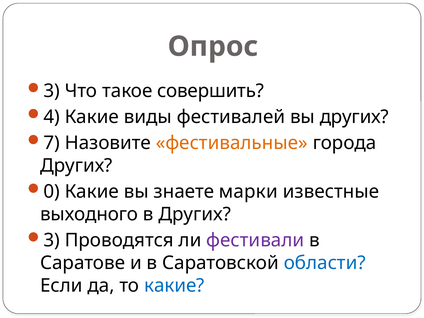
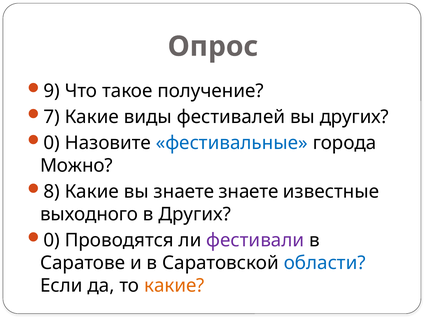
3 at (52, 91): 3 -> 9
совершить: совершить -> получение
4: 4 -> 7
7 at (52, 143): 7 -> 0
фестивальные colour: orange -> blue
Других at (76, 166): Других -> Можно
0: 0 -> 8
знаете марки: марки -> знаете
3 at (52, 240): 3 -> 0
какие at (174, 286) colour: blue -> orange
